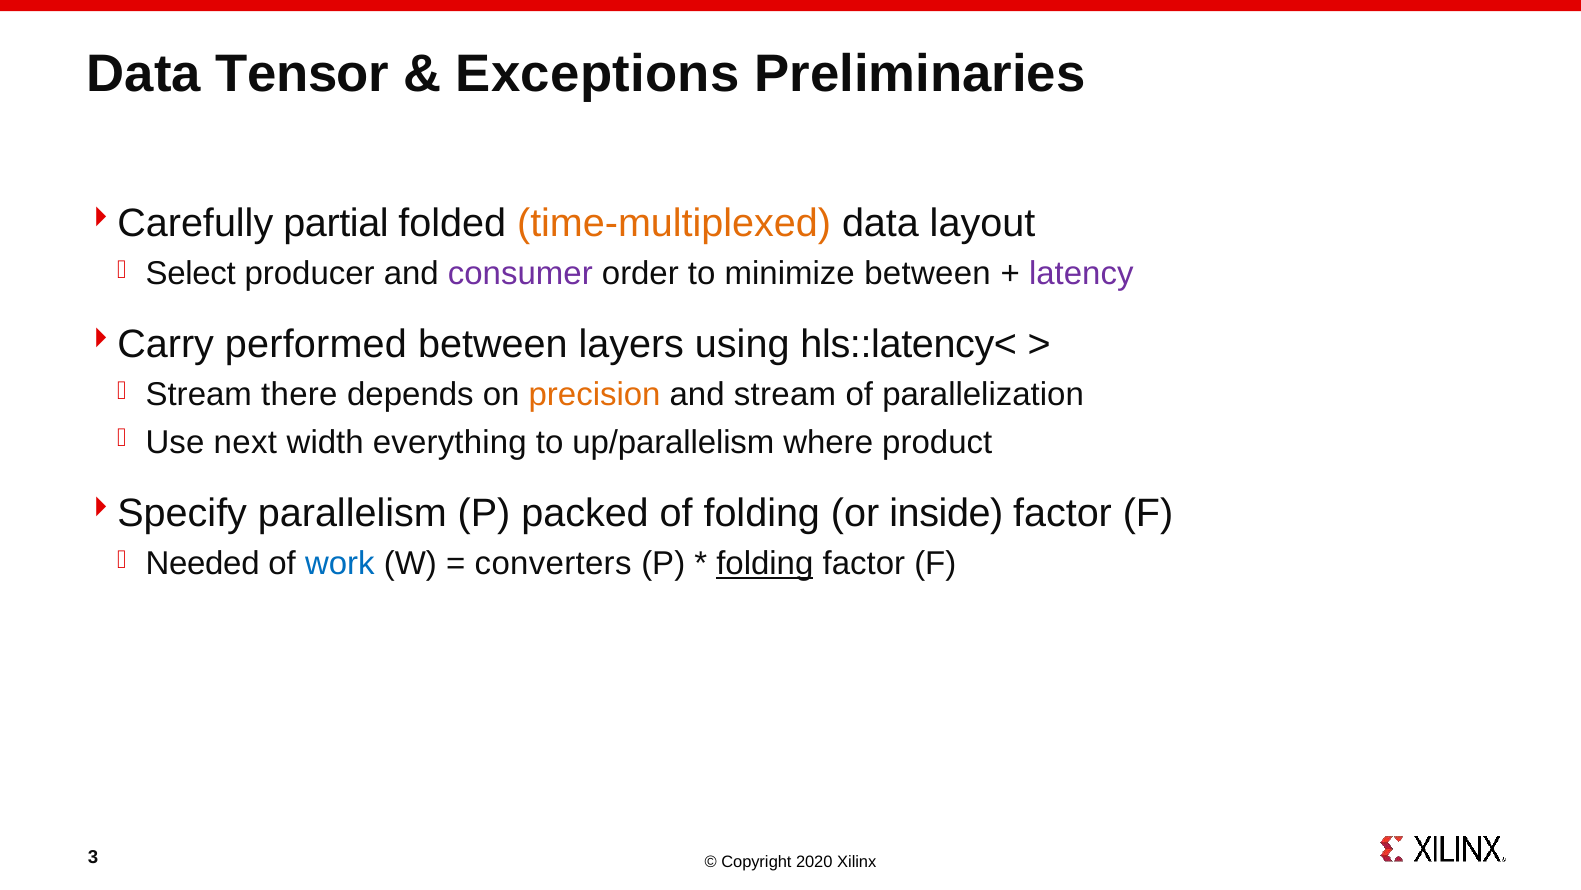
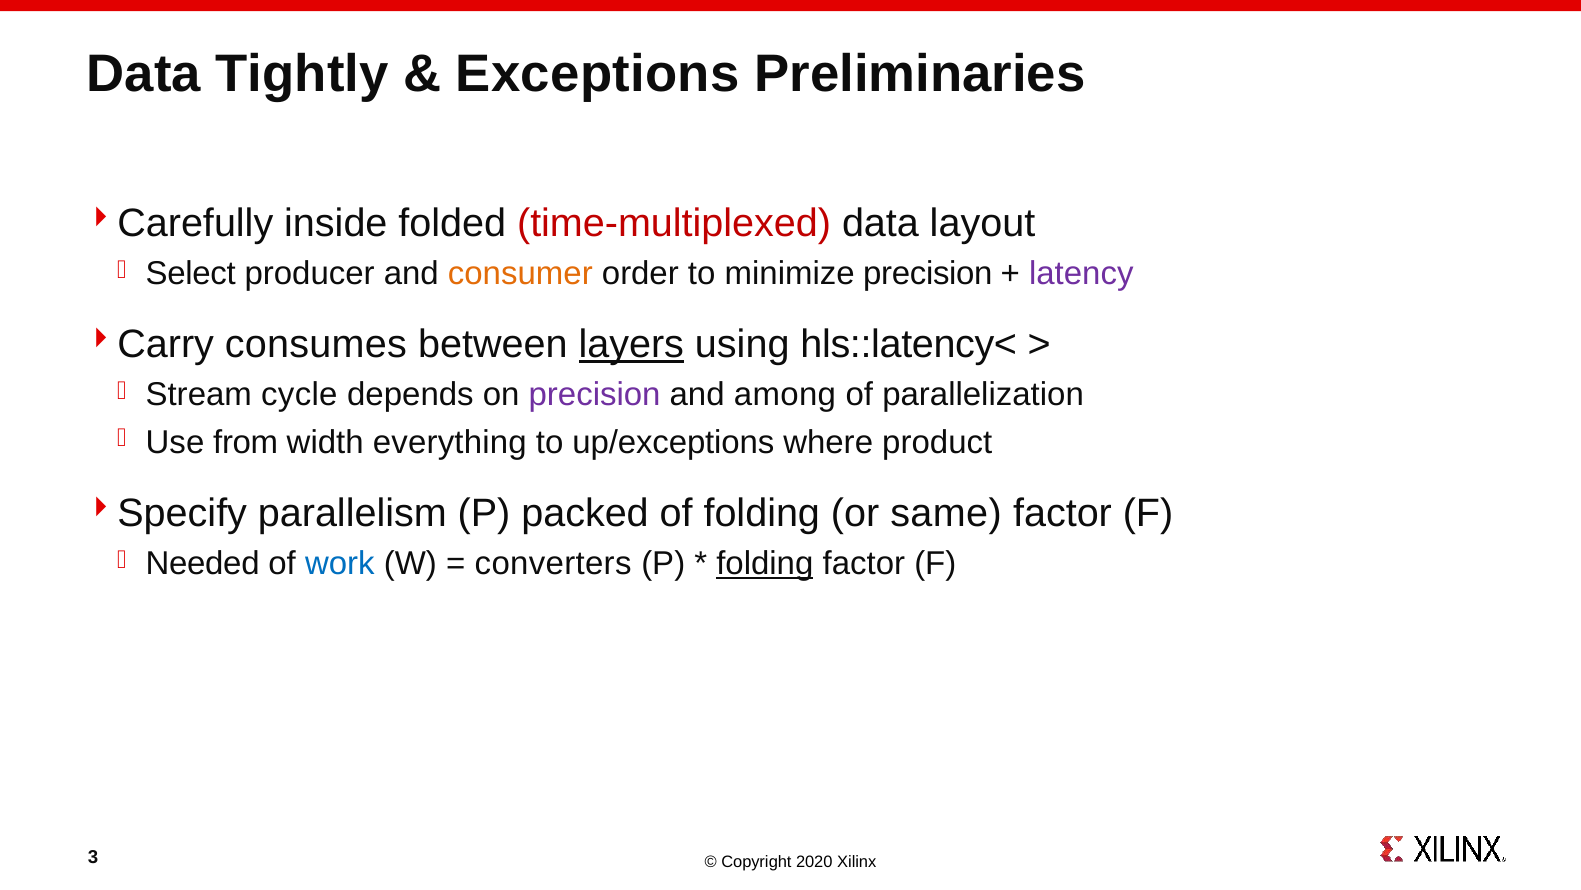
Tensor: Tensor -> Tightly
partial: partial -> inside
time-multiplexed colour: orange -> red
consumer colour: purple -> orange
minimize between: between -> precision
performed: performed -> consumes
layers underline: none -> present
there: there -> cycle
precision at (595, 394) colour: orange -> purple
and stream: stream -> among
next: next -> from
up/parallelism: up/parallelism -> up/exceptions
inside: inside -> same
